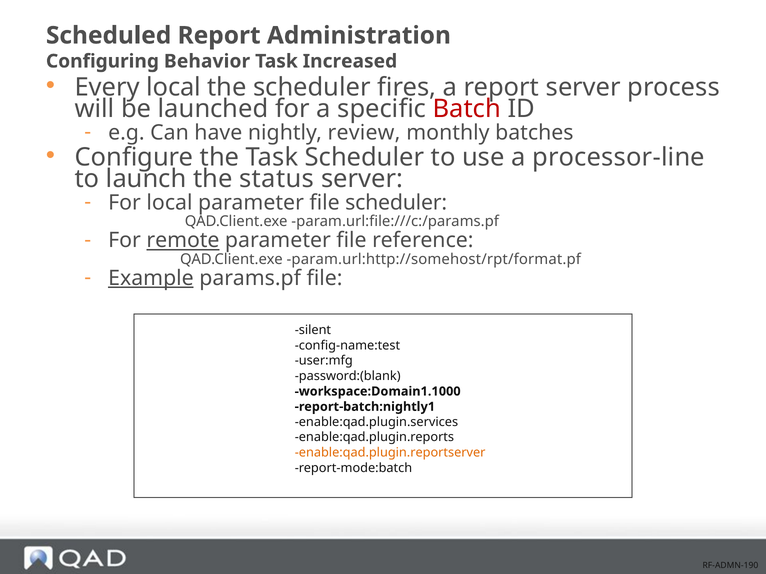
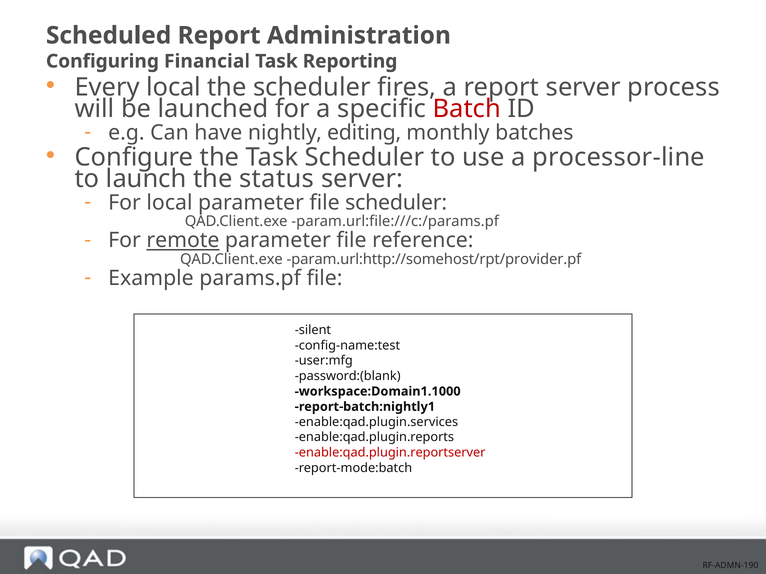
Behavior: Behavior -> Financial
Increased: Increased -> Reporting
review: review -> editing
param.url:http://somehost/rpt/format.pf: param.url:http://somehost/rpt/format.pf -> param.url:http://somehost/rpt/provider.pf
Example underline: present -> none
enable:qad.plugin.reportserver colour: orange -> red
